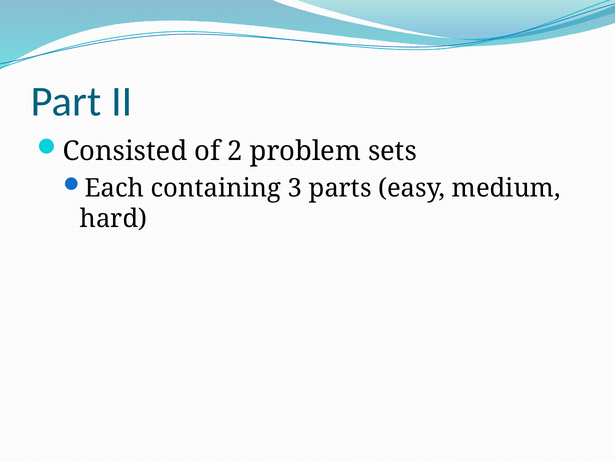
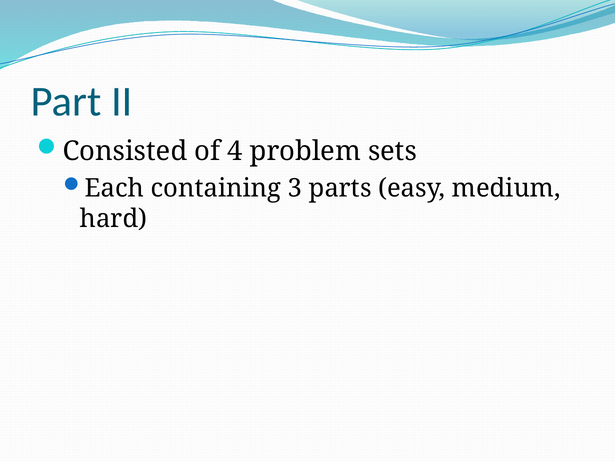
2: 2 -> 4
